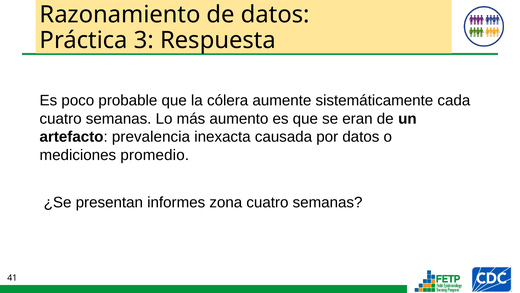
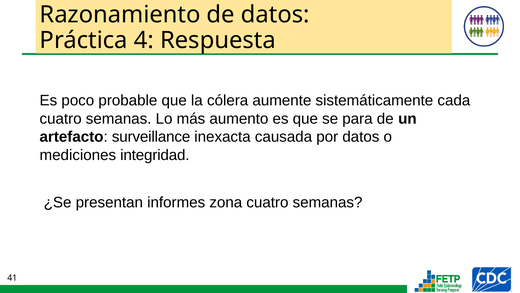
3: 3 -> 4
eran: eran -> para
prevalencia: prevalencia -> surveillance
promedio: promedio -> integridad
